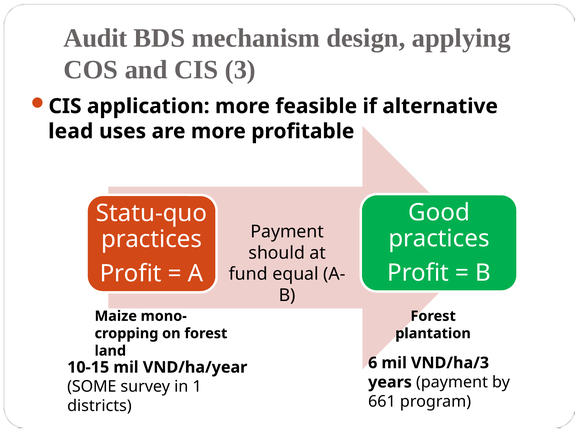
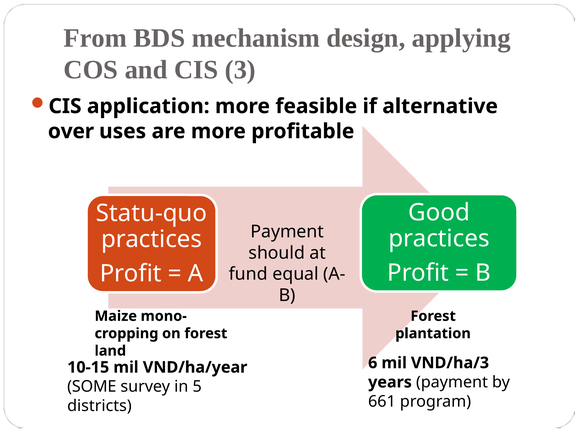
Audit: Audit -> From
lead: lead -> over
1: 1 -> 5
